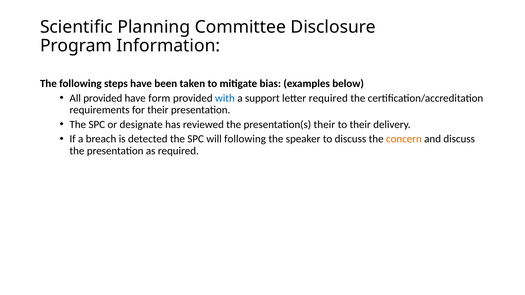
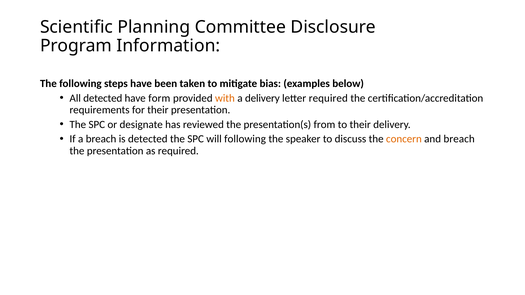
All provided: provided -> detected
with colour: blue -> orange
a support: support -> delivery
presentation(s their: their -> from
and discuss: discuss -> breach
